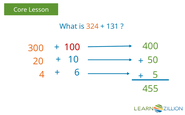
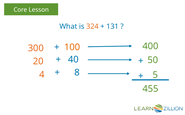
100 colour: red -> orange
10: 10 -> 40
6: 6 -> 8
